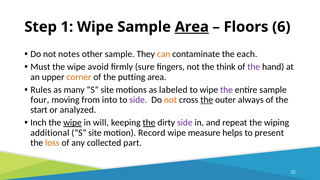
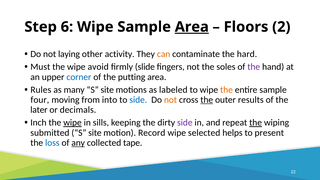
1: 1 -> 6
6: 6 -> 2
notes: notes -> laying
other sample: sample -> activity
each: each -> hard
sure: sure -> slide
think: think -> soles
corner colour: orange -> blue
the at (227, 90) colour: purple -> orange
side at (138, 100) colour: purple -> blue
always: always -> results
start: start -> later
analyzed: analyzed -> decimals
will: will -> sills
the at (149, 123) underline: present -> none
the at (256, 123) underline: none -> present
additional: additional -> submitted
measure: measure -> selected
loss colour: orange -> blue
any underline: none -> present
part: part -> tape
